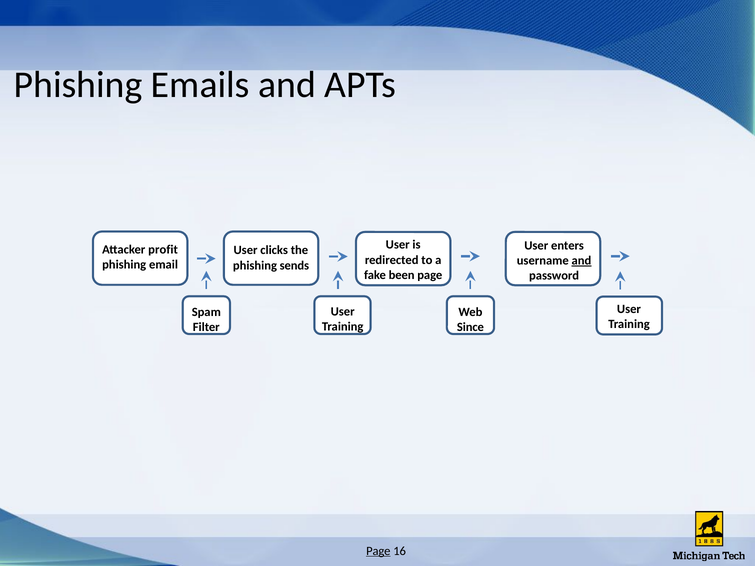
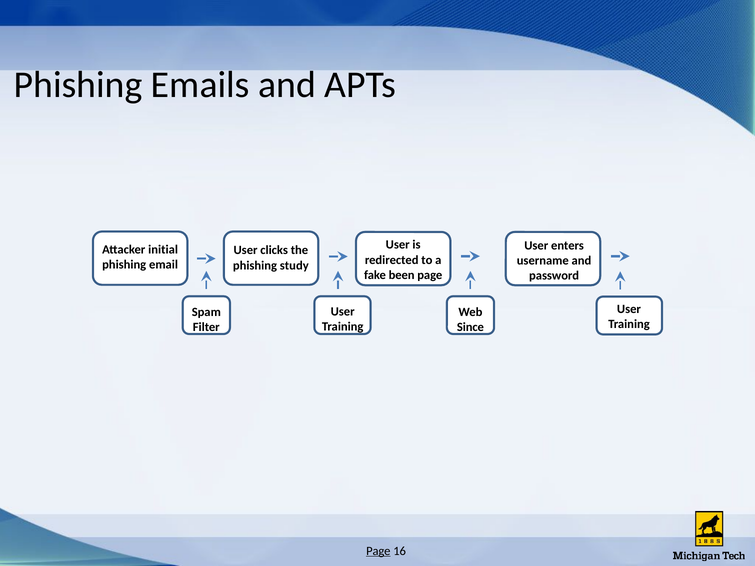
profit: profit -> initial
and at (581, 261) underline: present -> none
sends: sends -> study
